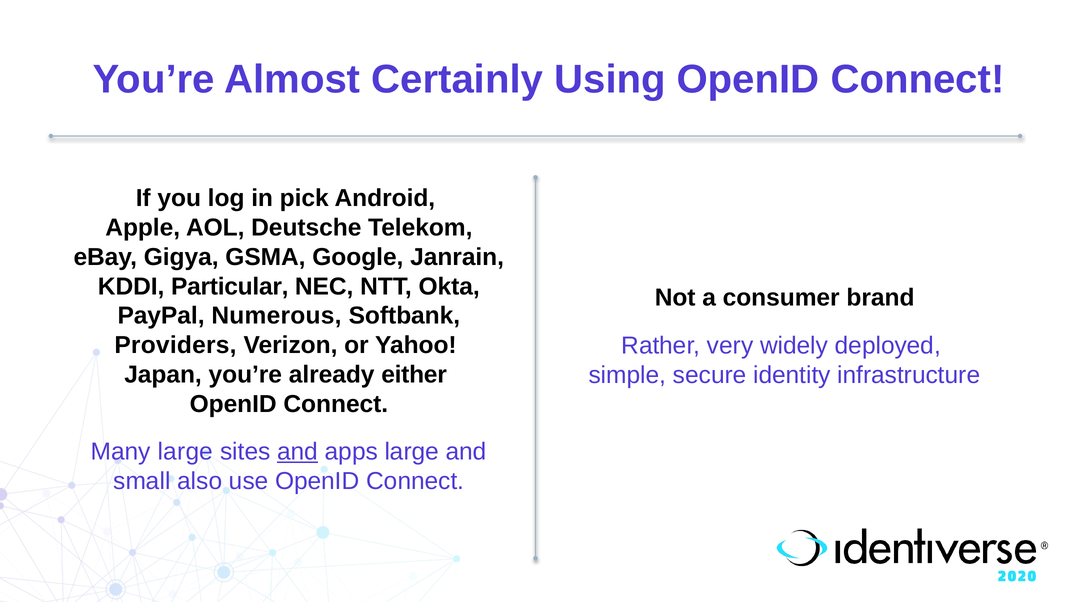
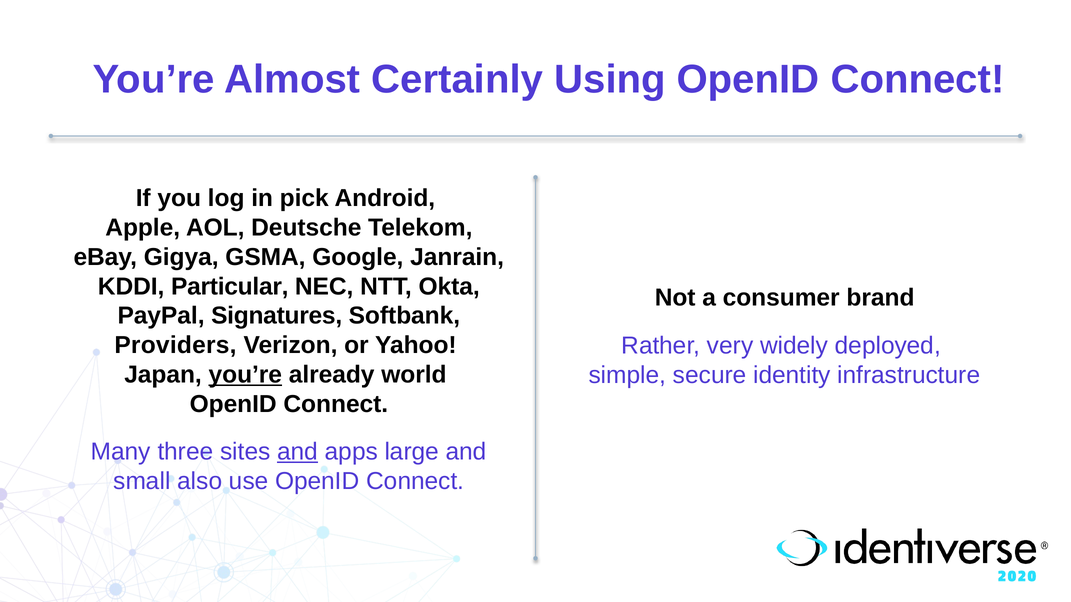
Numerous: Numerous -> Signatures
you’re at (245, 375) underline: none -> present
either: either -> world
Many large: large -> three
